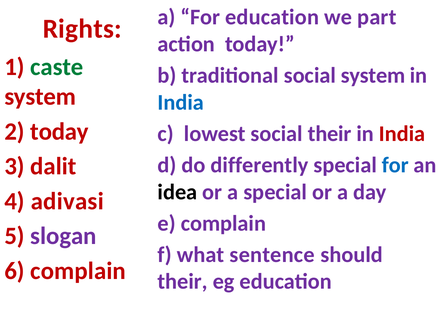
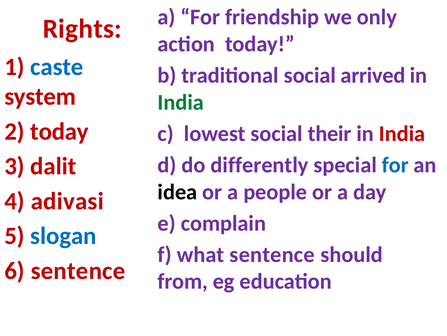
For education: education -> friendship
part: part -> only
caste colour: green -> blue
social system: system -> arrived
India at (181, 102) colour: blue -> green
a special: special -> people
slogan colour: purple -> blue
6 complain: complain -> sentence
their at (183, 281): their -> from
